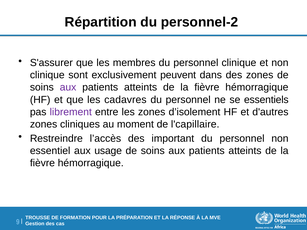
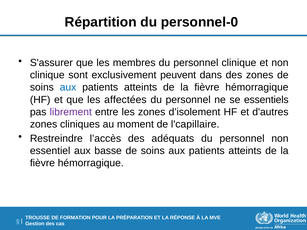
personnel-2: personnel-2 -> personnel-0
aux at (68, 87) colour: purple -> blue
cadavres: cadavres -> affectées
important: important -> adéquats
usage: usage -> basse
